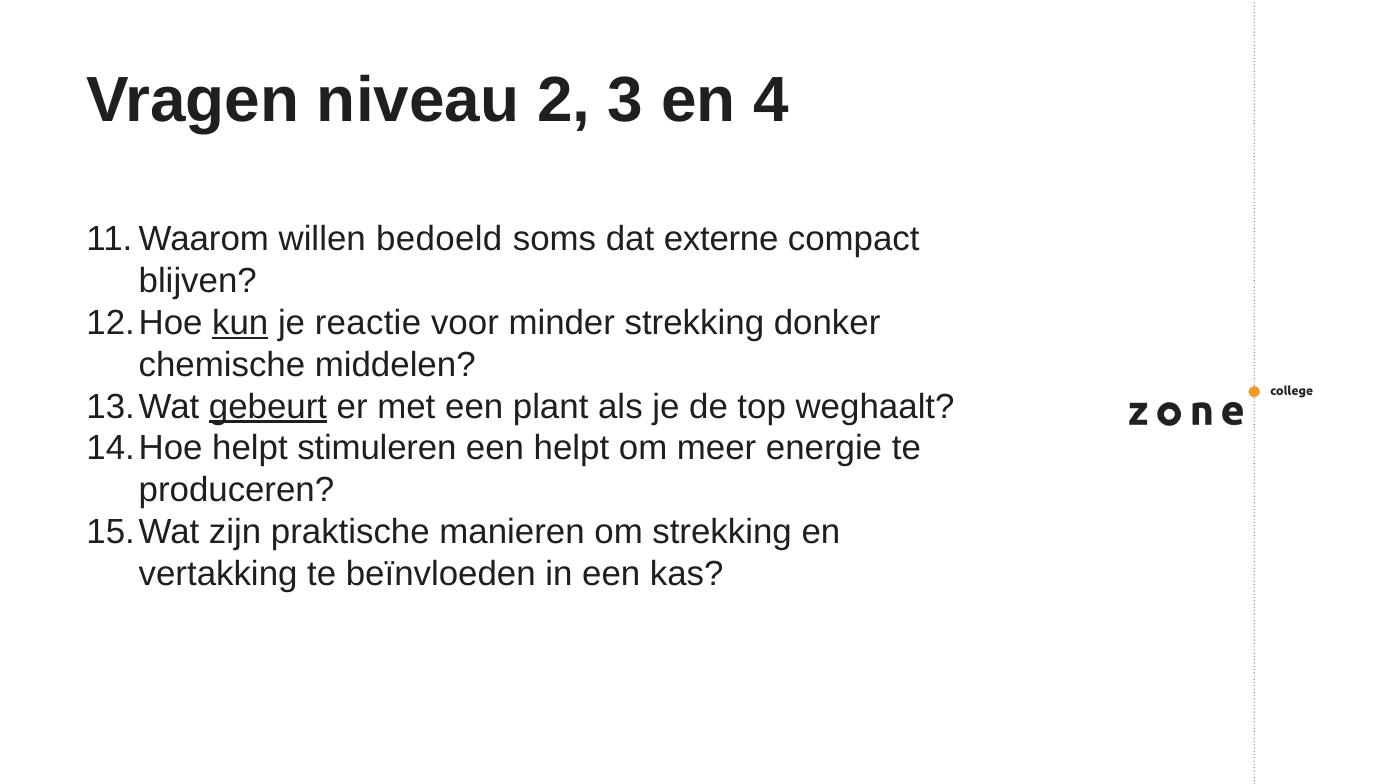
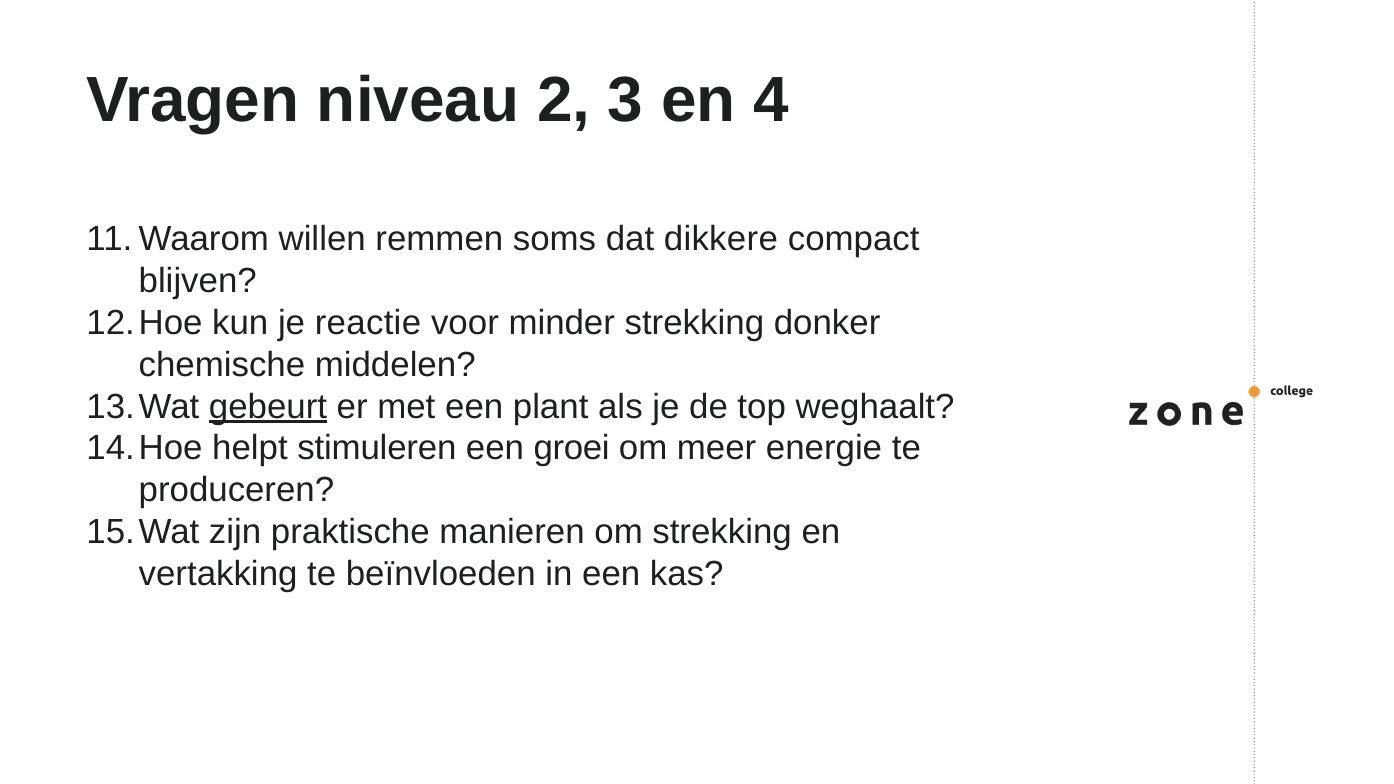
bedoeld: bedoeld -> remmen
externe: externe -> dikkere
kun underline: present -> none
een helpt: helpt -> groei
